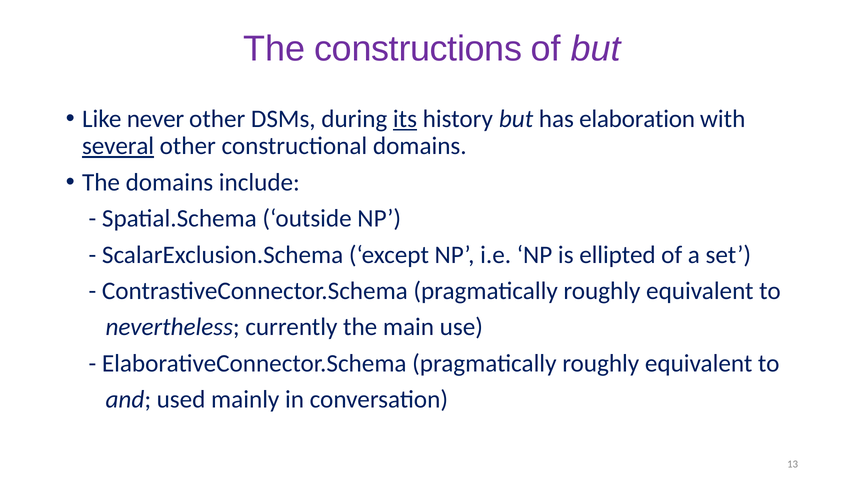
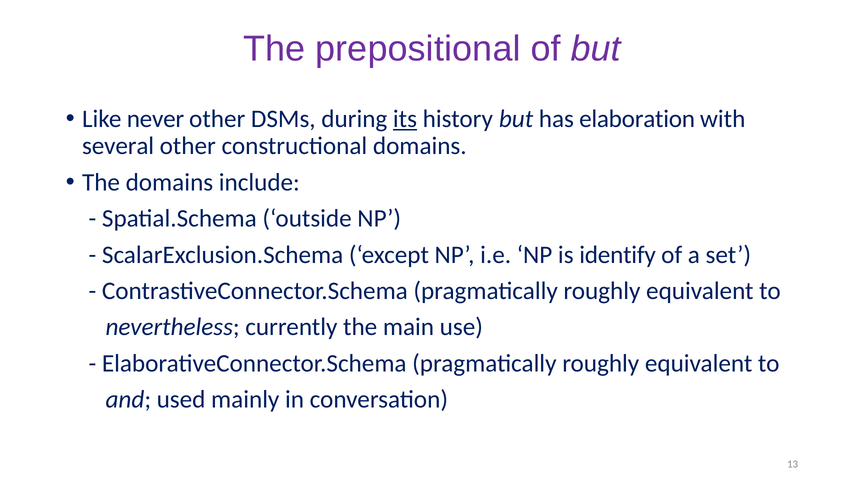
constructions: constructions -> prepositional
several underline: present -> none
ellipted: ellipted -> identify
